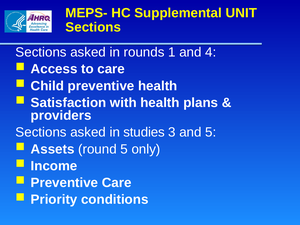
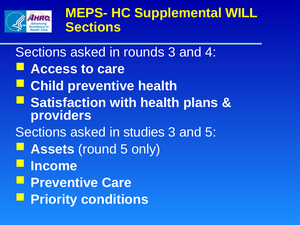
UNIT: UNIT -> WILL
rounds 1: 1 -> 3
